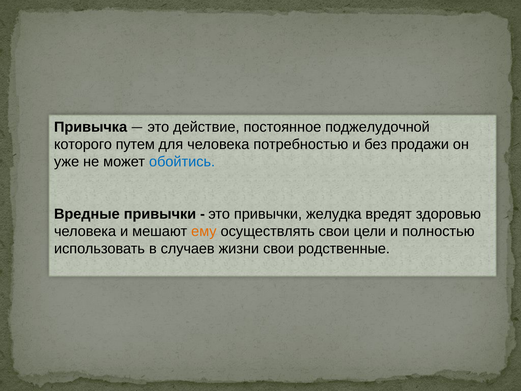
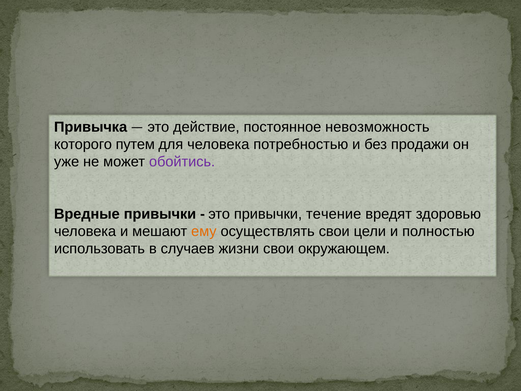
поджелудочной: поджелудочной -> невозможность
обойтись colour: blue -> purple
желудка: желудка -> течение
родственные: родственные -> окружающем
